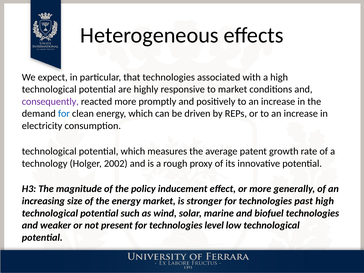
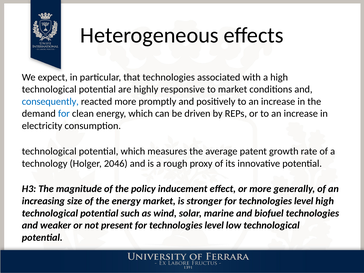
consequently colour: purple -> blue
2002: 2002 -> 2046
stronger for technologies past: past -> level
